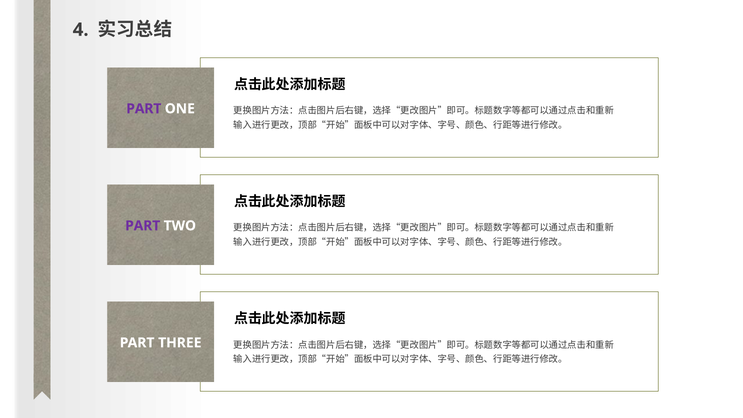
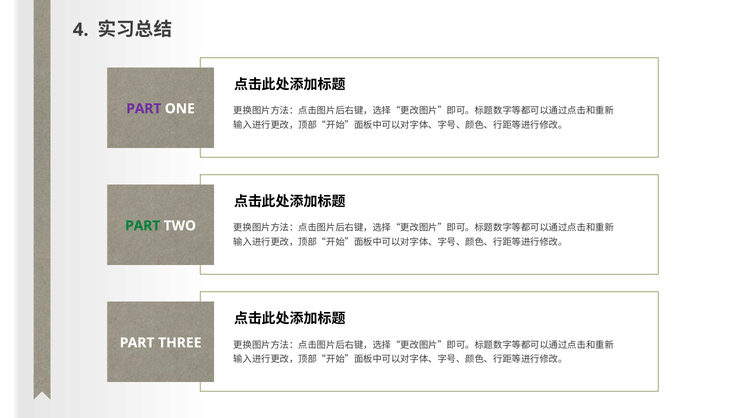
PART at (143, 226) colour: purple -> green
